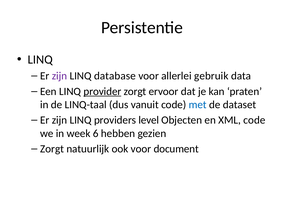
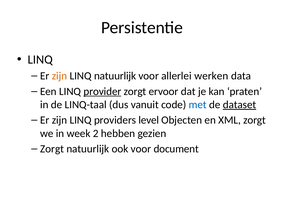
zijn at (59, 76) colour: purple -> orange
LINQ database: database -> natuurlijk
gebruik: gebruik -> werken
dataset underline: none -> present
XML code: code -> zorgt
6: 6 -> 2
